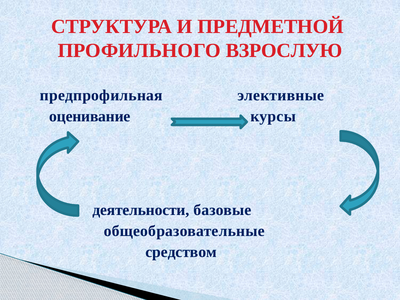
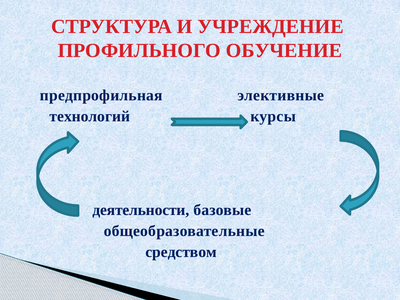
ПРЕДМЕТНОЙ: ПРЕДМЕТНОЙ -> УЧРЕЖДЕНИЕ
ВЗРОСЛУЮ: ВЗРОСЛУЮ -> ОБУЧЕНИЕ
оценивание: оценивание -> технологий
